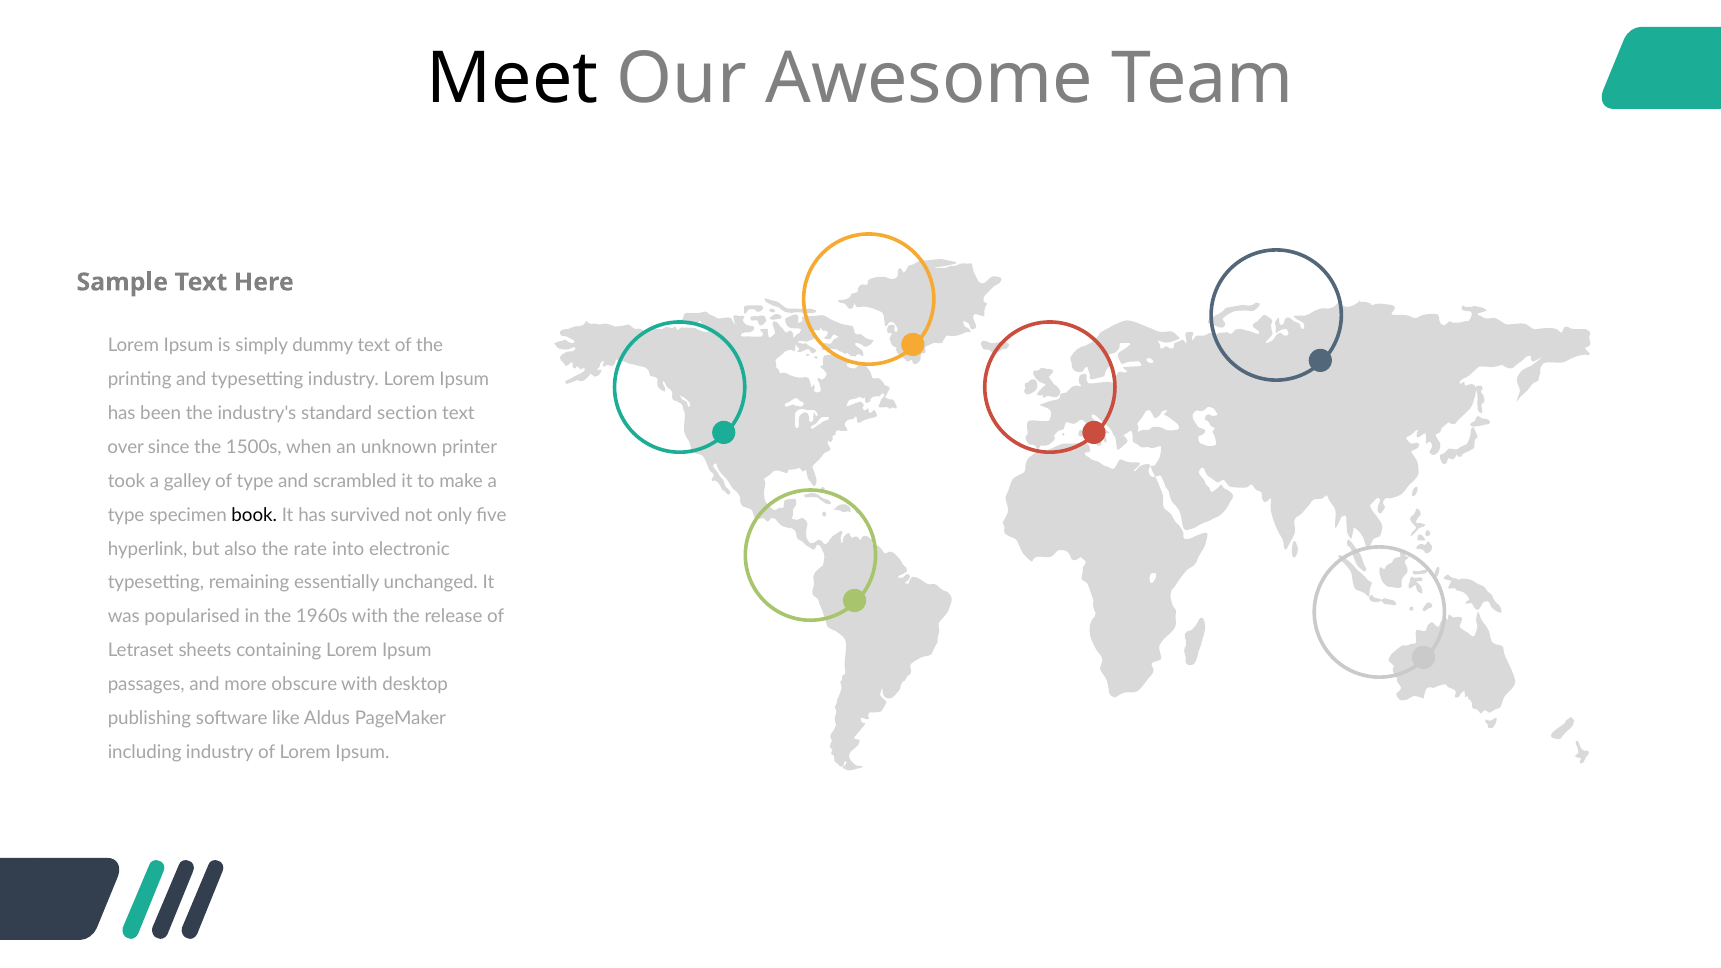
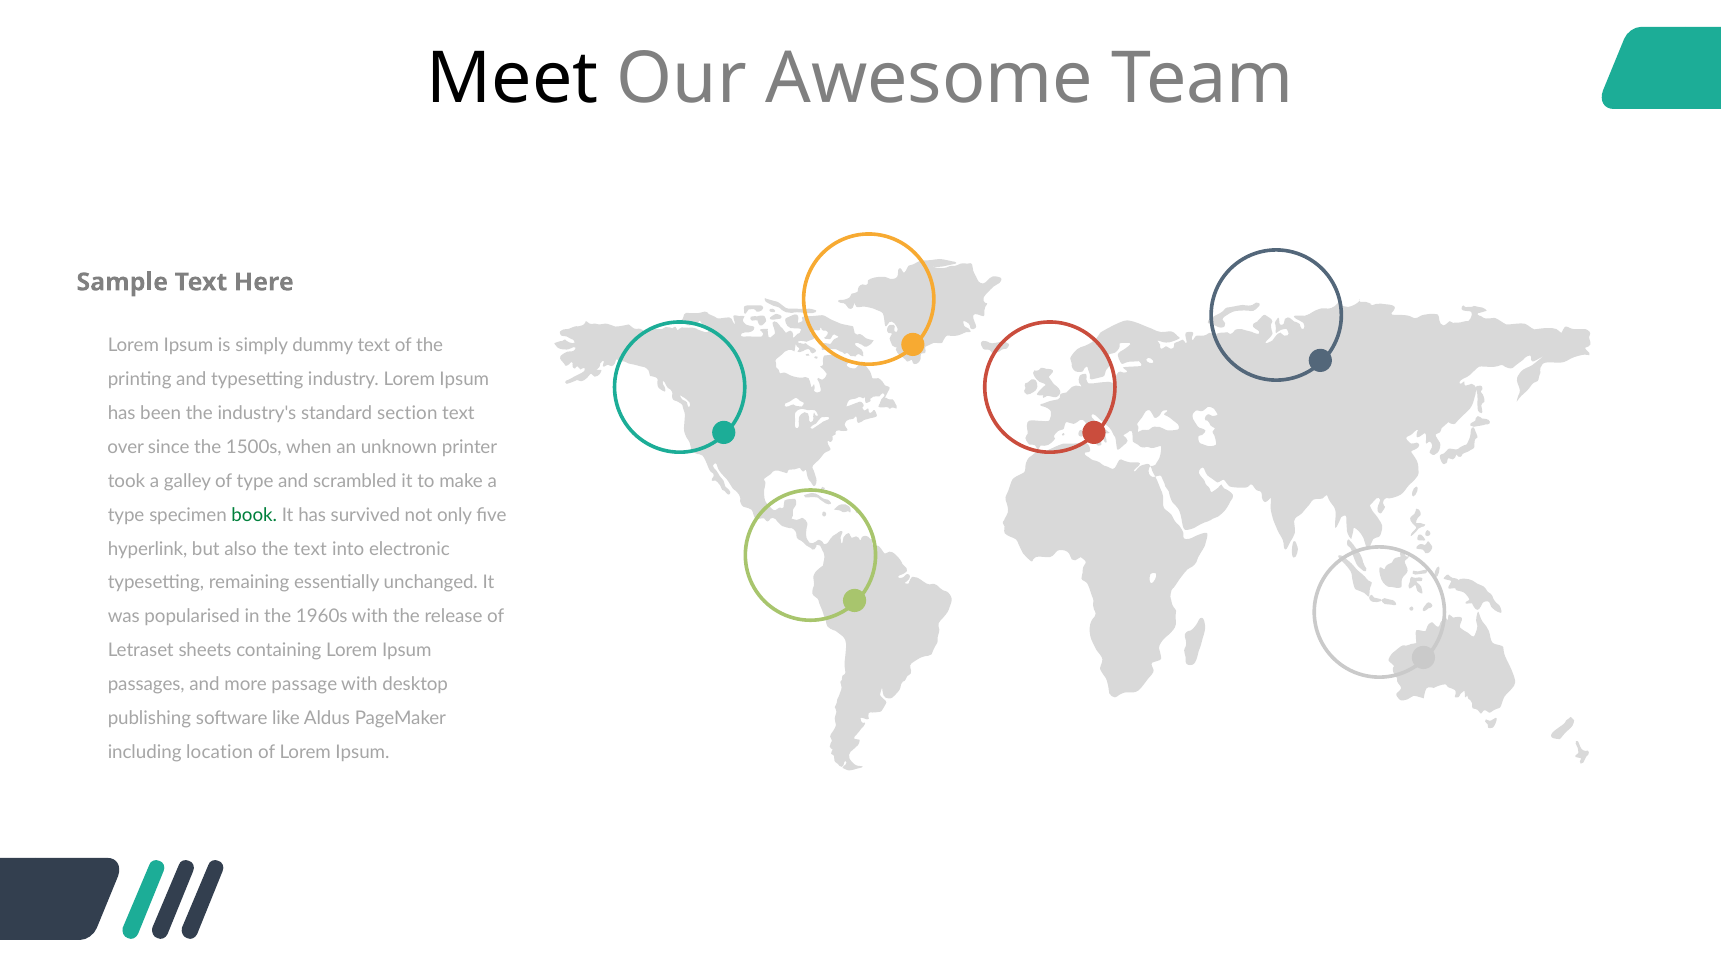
book colour: black -> green
the rate: rate -> text
obscure: obscure -> passage
including industry: industry -> location
